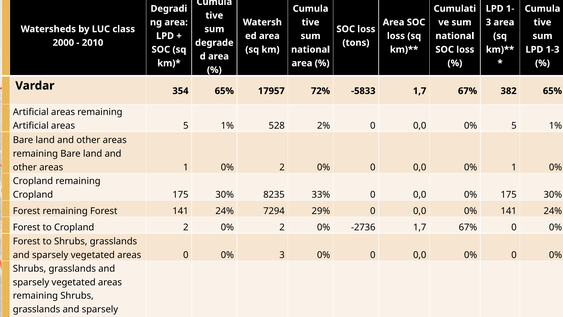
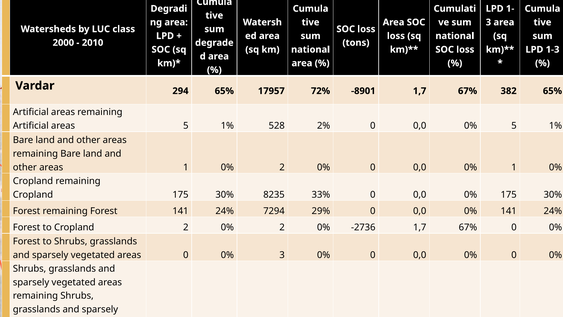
354: 354 -> 294
-5833: -5833 -> -8901
